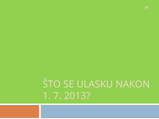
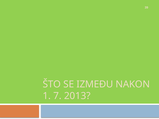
ULASKU: ULASKU -> IZMEĐU
